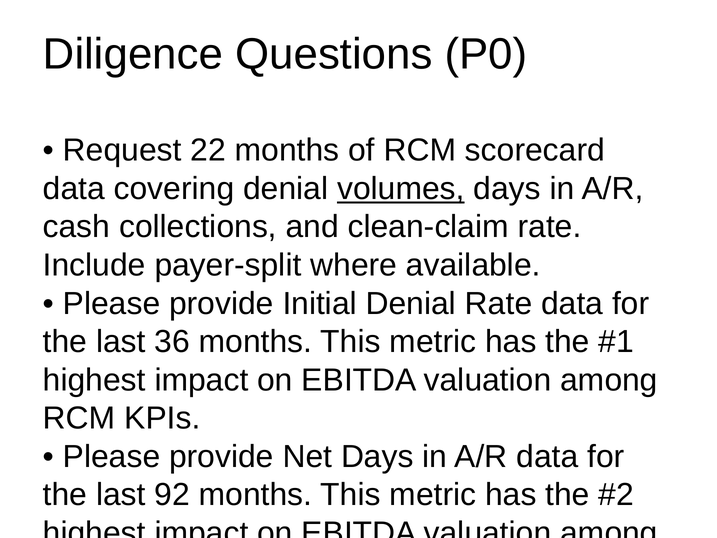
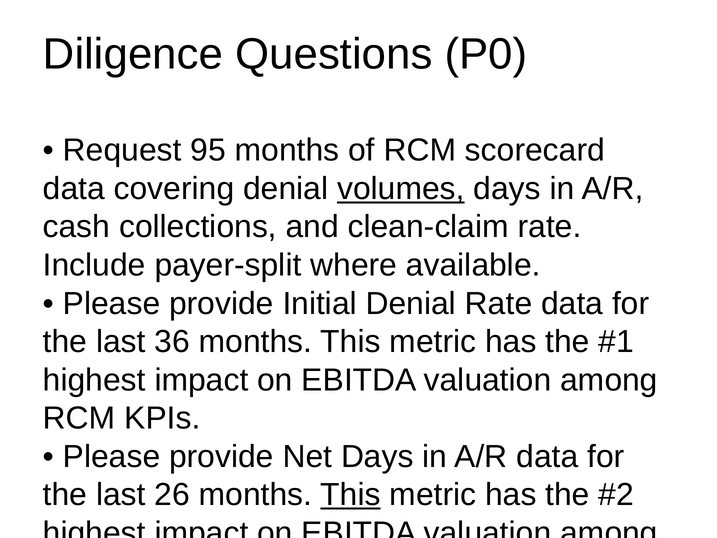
22: 22 -> 95
92: 92 -> 26
This at (351, 495) underline: none -> present
